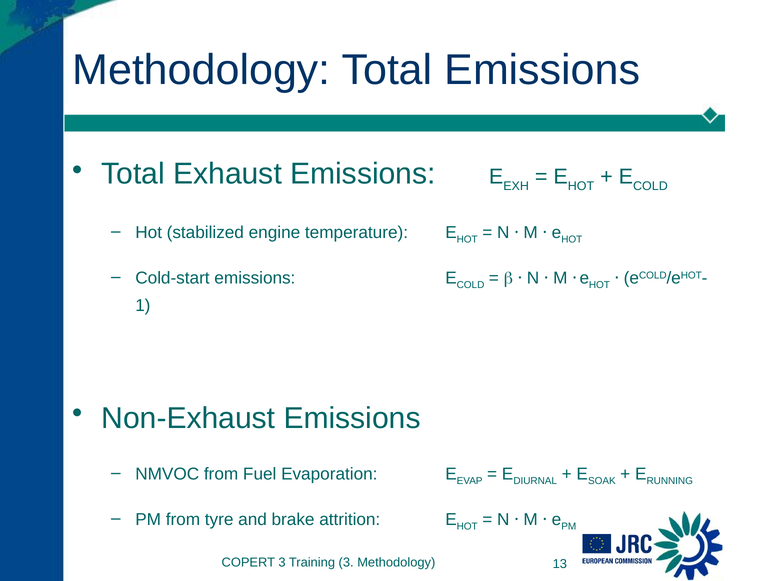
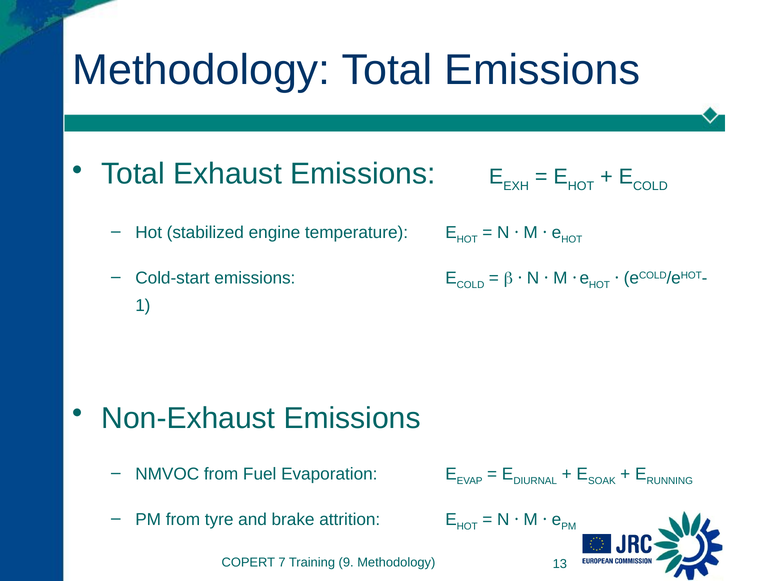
COPERT 3: 3 -> 7
Training 3: 3 -> 9
